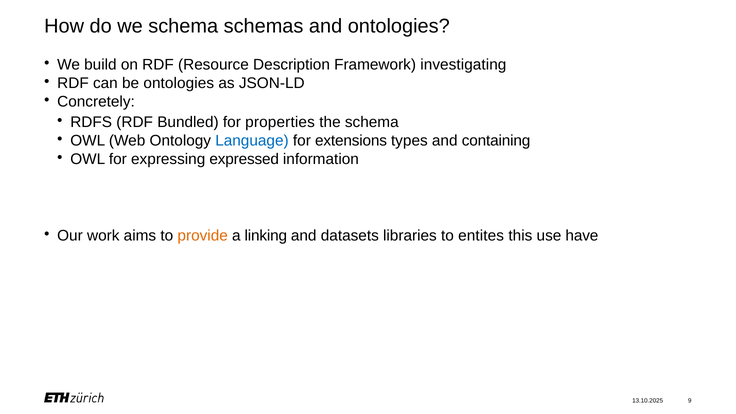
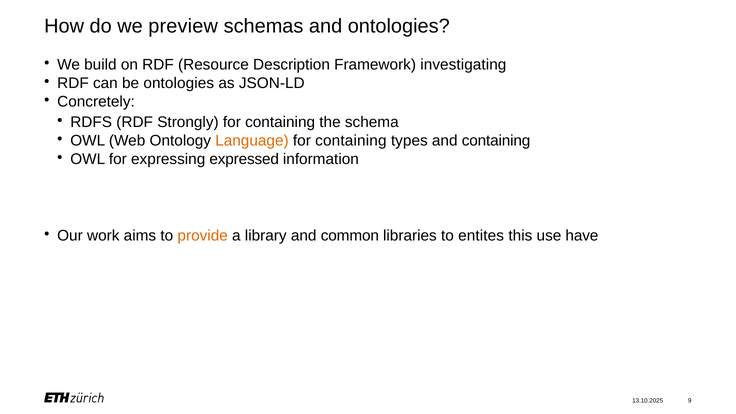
we schema: schema -> preview
Bundled: Bundled -> Strongly
properties at (280, 122): properties -> containing
Language colour: blue -> orange
extensions at (351, 141): extensions -> containing
linking: linking -> library
datasets: datasets -> common
